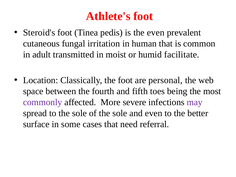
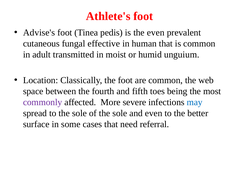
Steroid's: Steroid's -> Advise's
irritation: irritation -> effective
facilitate: facilitate -> unguium
are personal: personal -> common
may colour: purple -> blue
